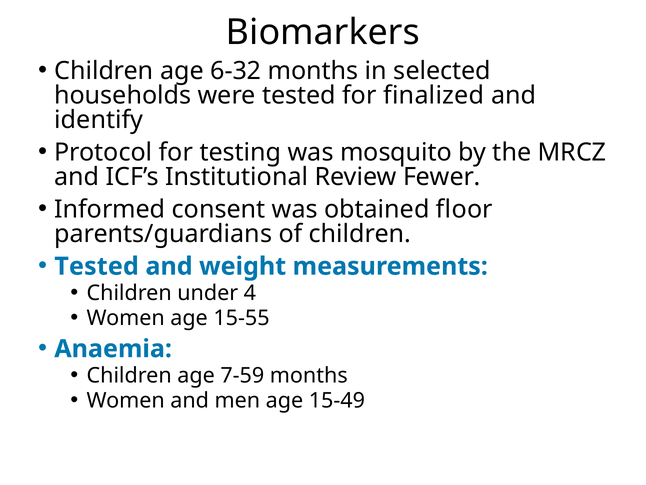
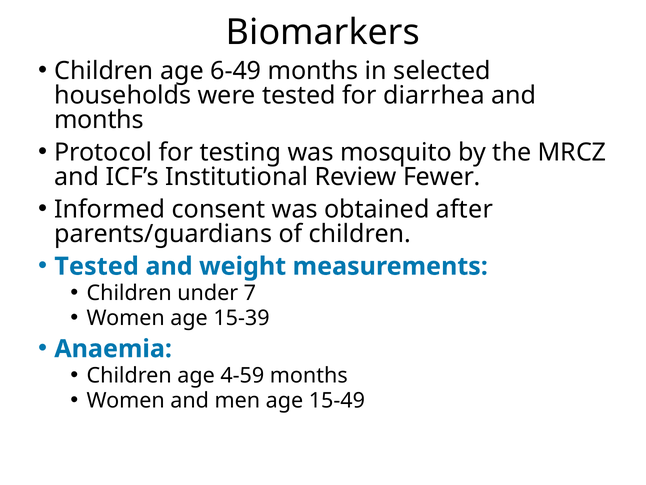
6-32: 6-32 -> 6-49
finalized: finalized -> diarrhea
identify at (99, 120): identify -> months
floor: floor -> after
4: 4 -> 7
15-55: 15-55 -> 15-39
7-59: 7-59 -> 4-59
